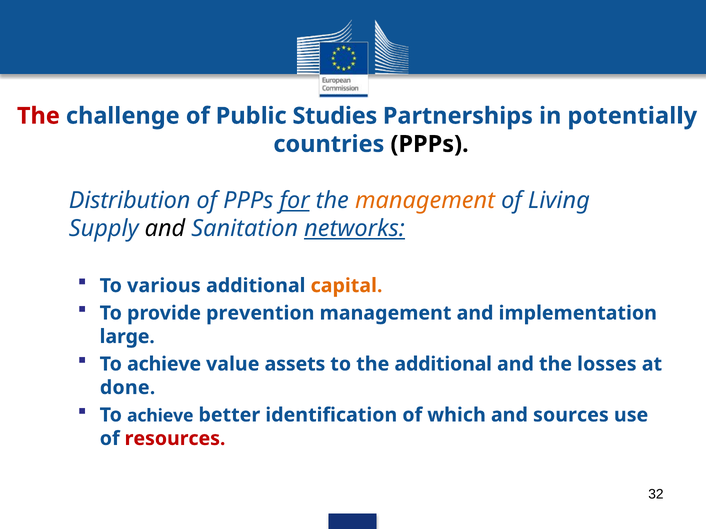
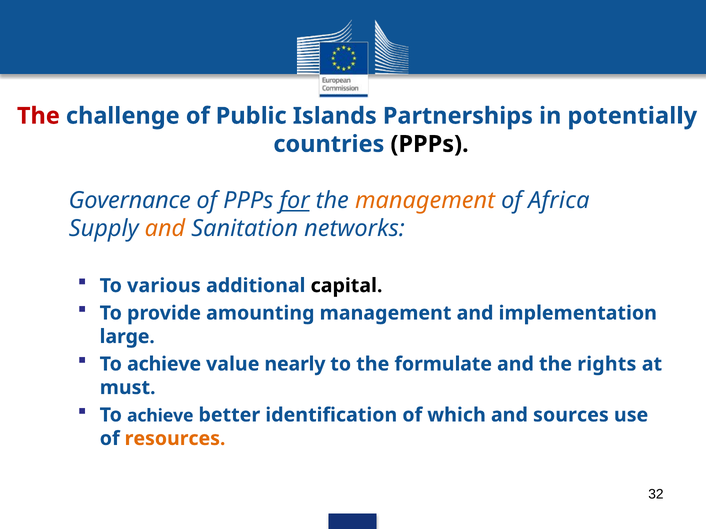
Studies: Studies -> Islands
Distribution: Distribution -> Governance
Living: Living -> Africa
and at (165, 229) colour: black -> orange
networks underline: present -> none
capital colour: orange -> black
prevention: prevention -> amounting
assets: assets -> nearly
the additional: additional -> formulate
losses: losses -> rights
done: done -> must
resources colour: red -> orange
